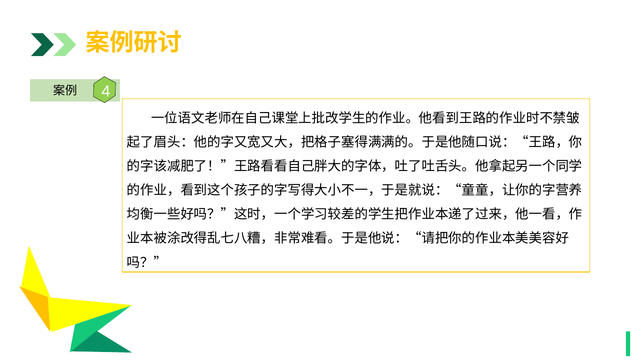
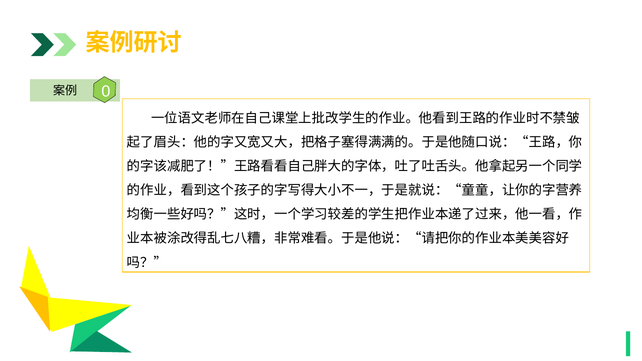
4: 4 -> 0
